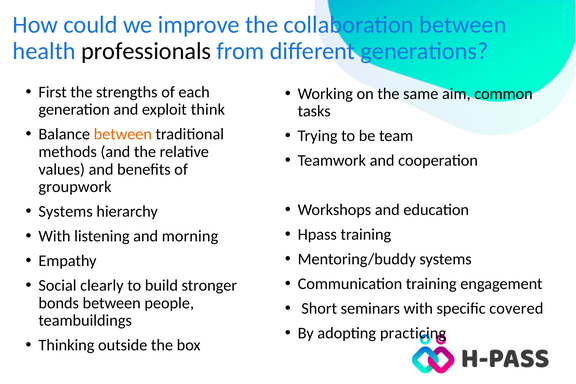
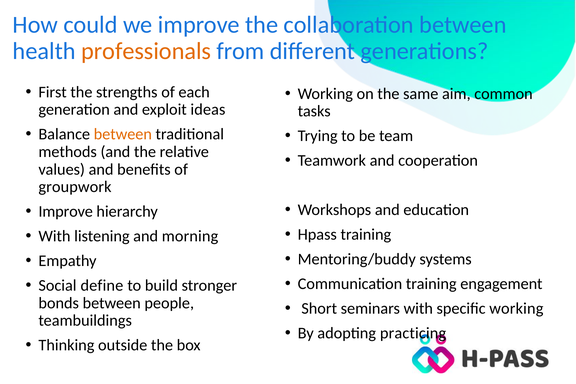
professionals colour: black -> orange
think: think -> ideas
Systems at (66, 212): Systems -> Improve
clearly: clearly -> define
specific covered: covered -> working
